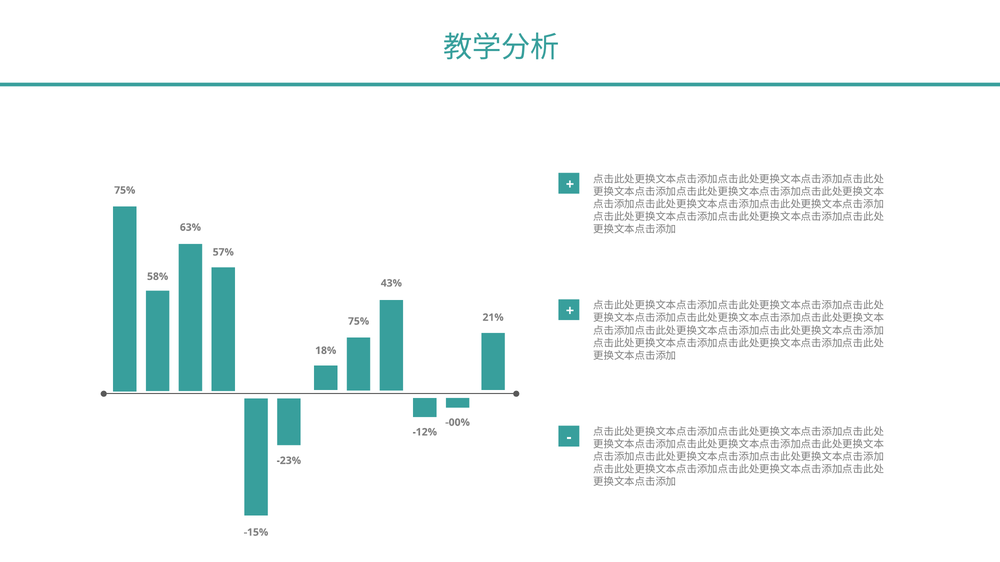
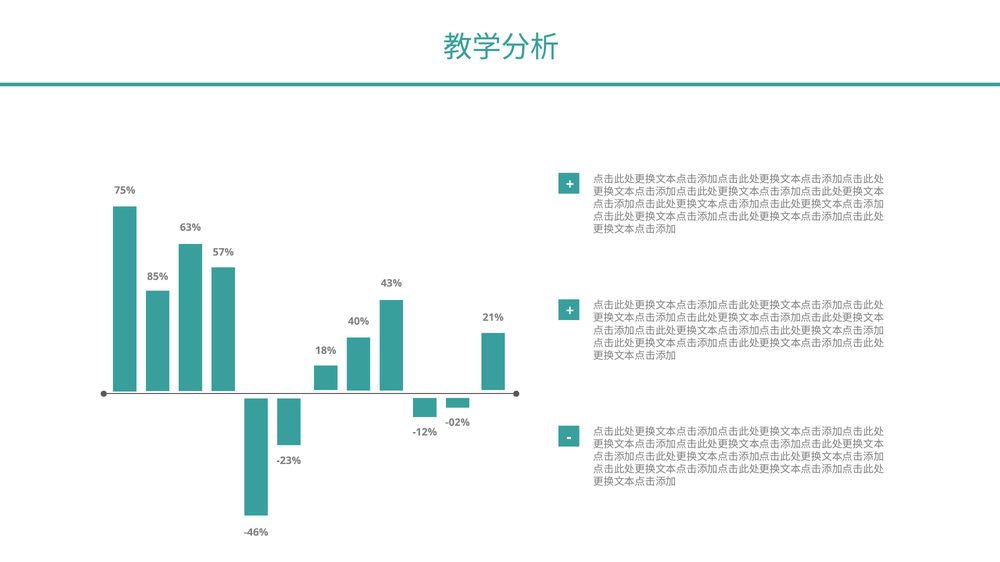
58%: 58% -> 85%
75% at (359, 322): 75% -> 40%
-00%: -00% -> -02%
-15%: -15% -> -46%
